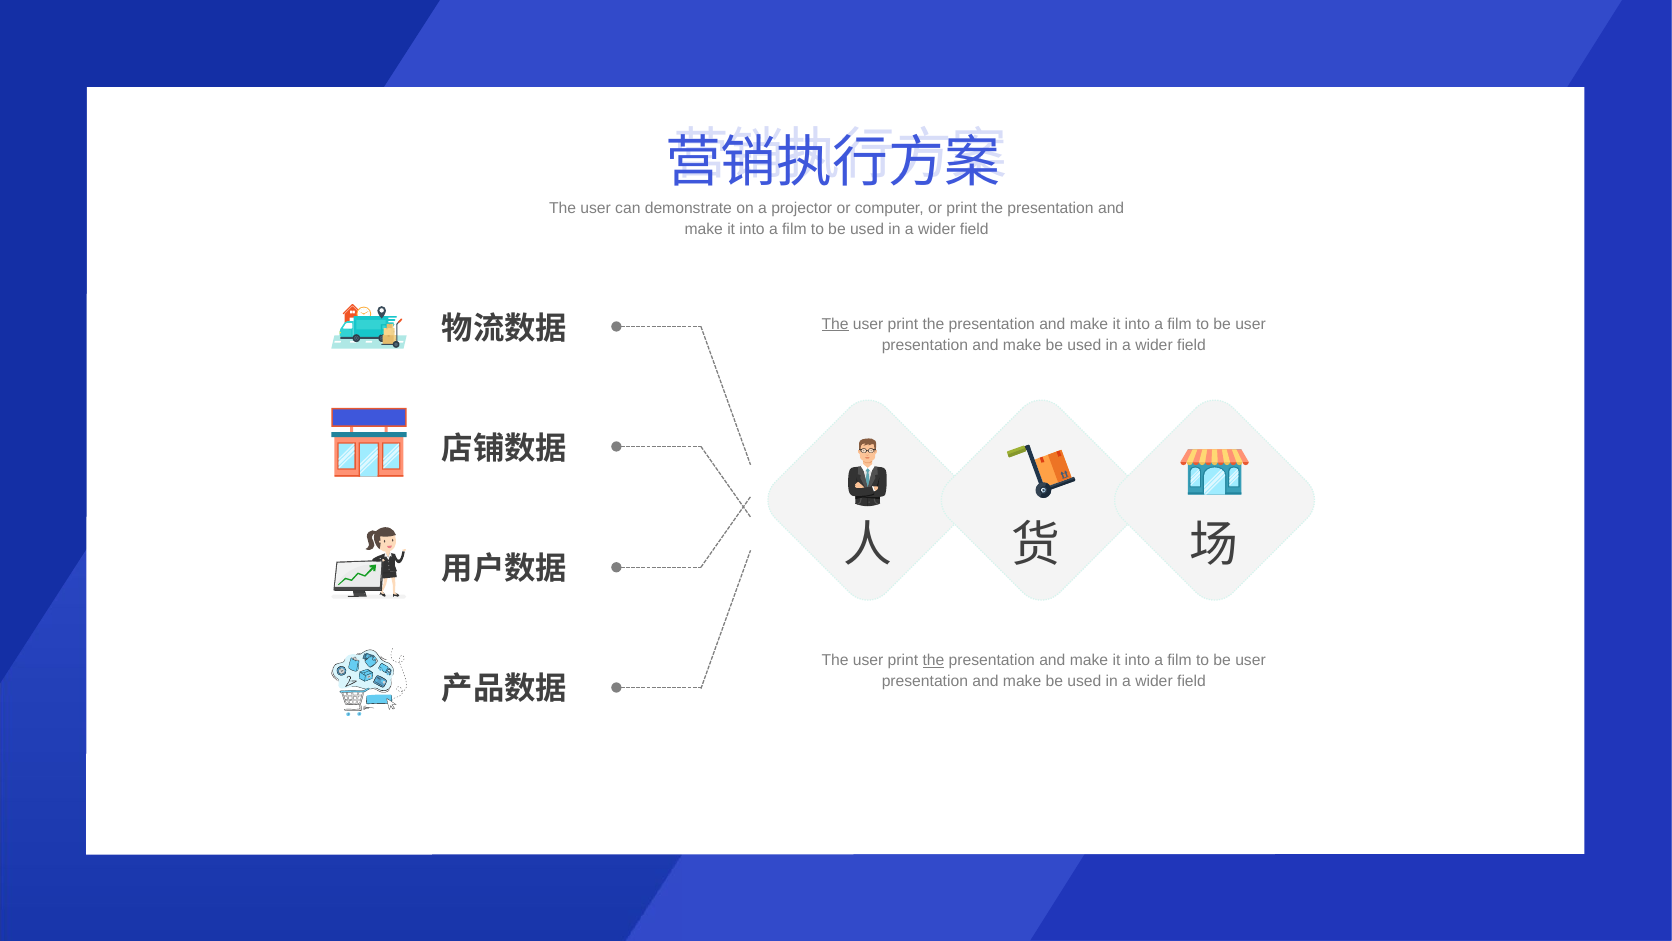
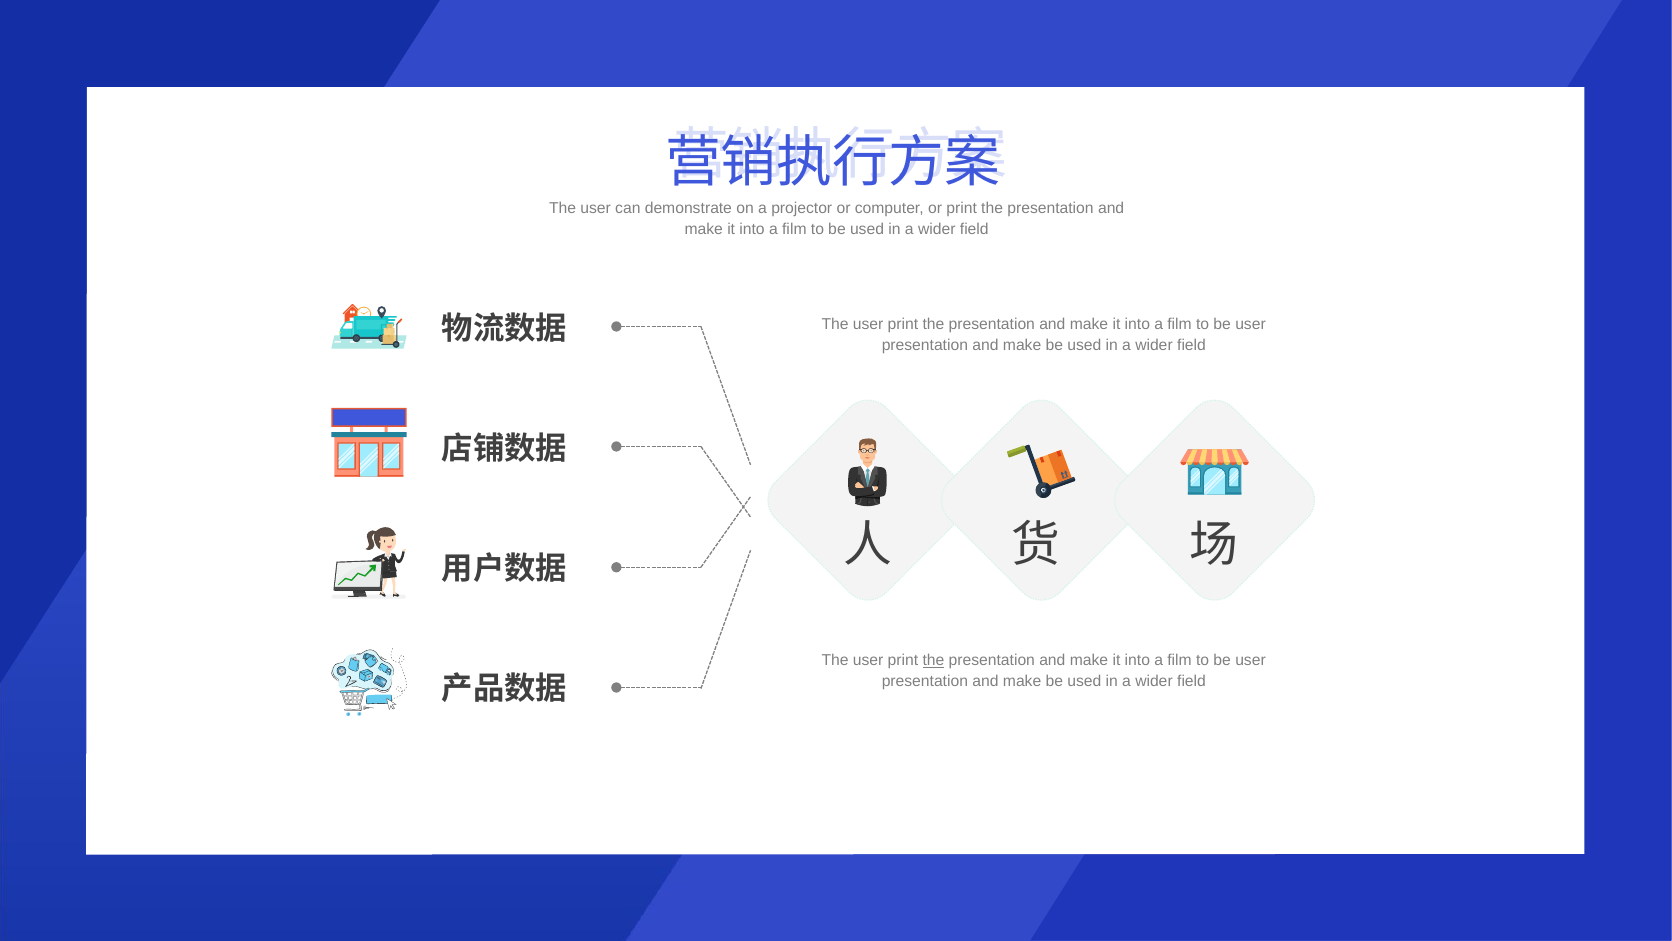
The at (835, 324) underline: present -> none
